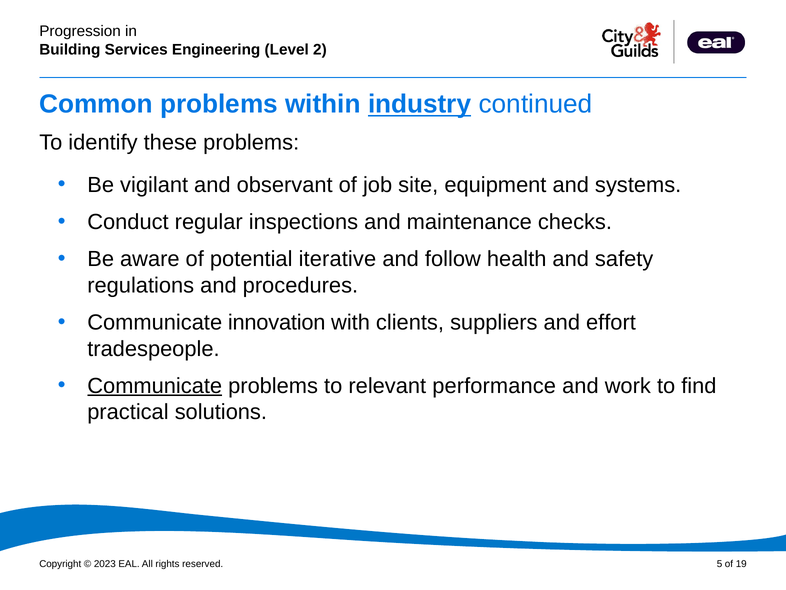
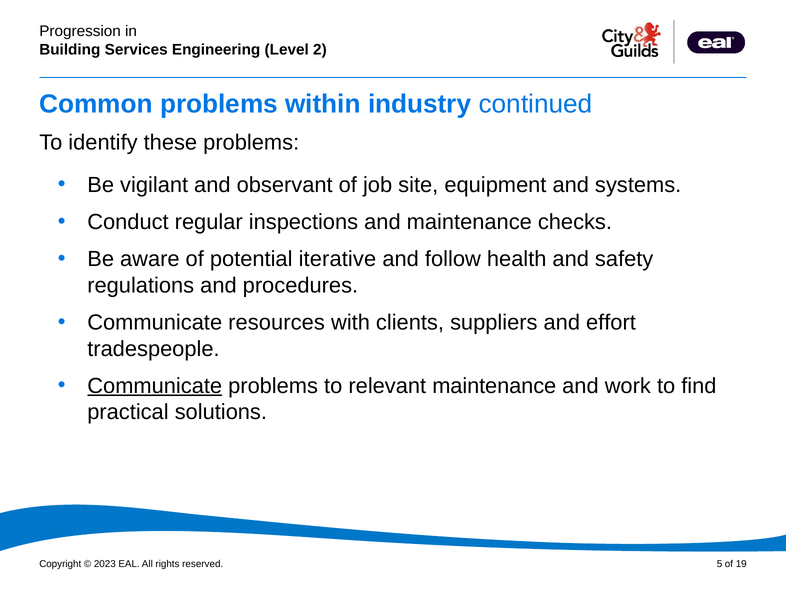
industry underline: present -> none
innovation: innovation -> resources
relevant performance: performance -> maintenance
